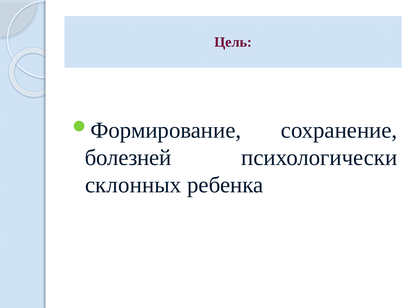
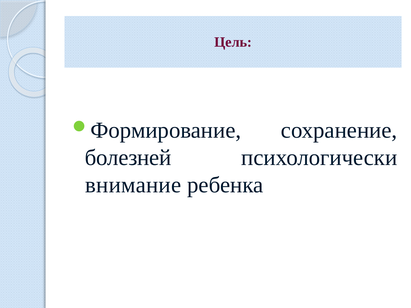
склонных: склонных -> внимание
